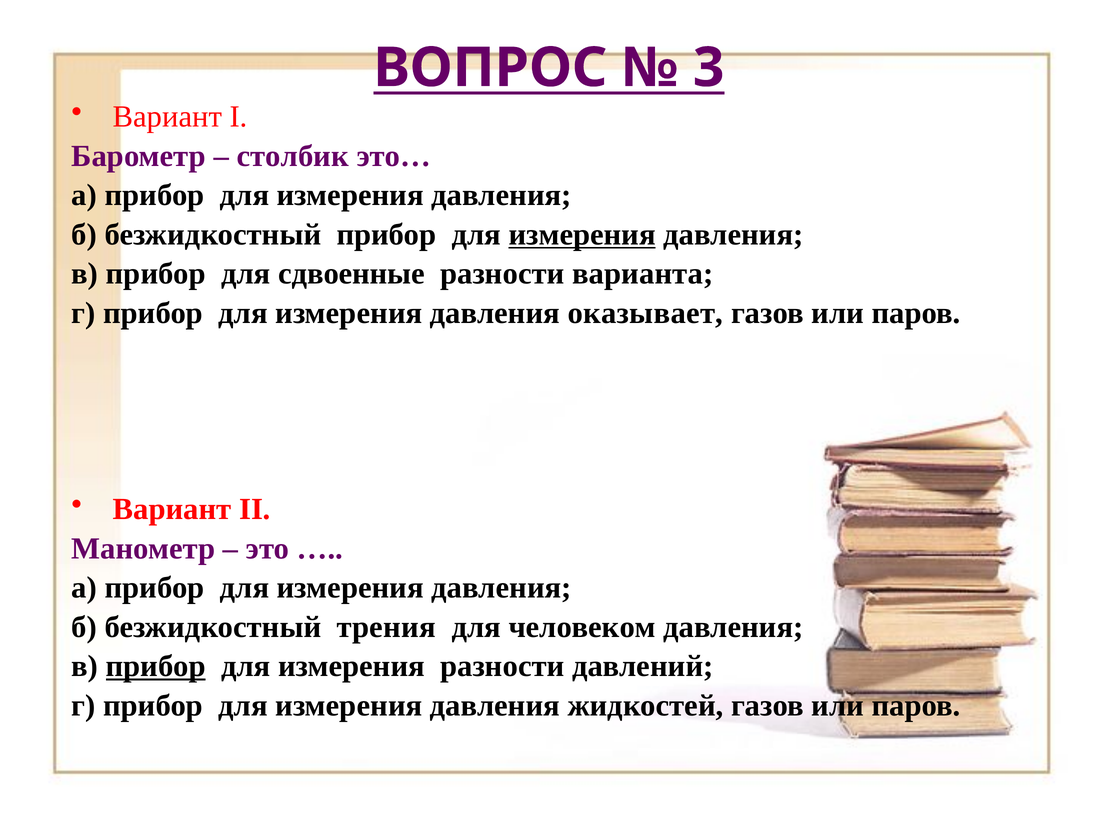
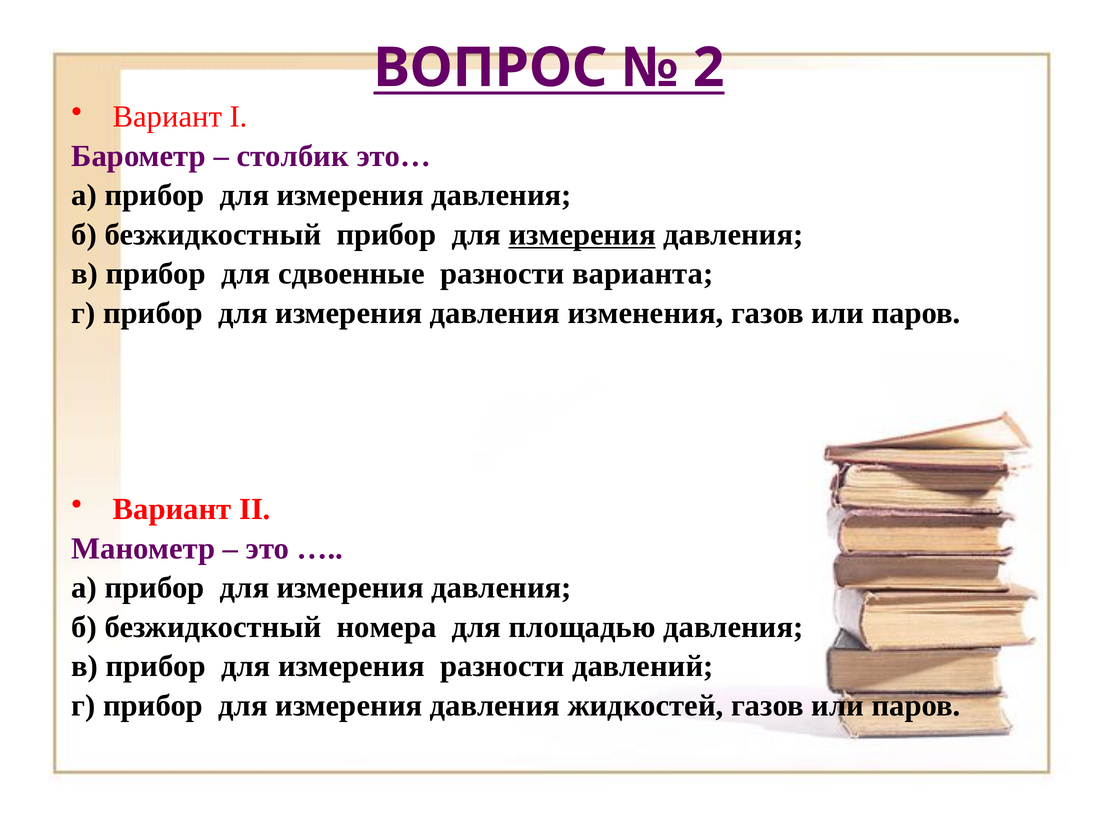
3: 3 -> 2
оказывает: оказывает -> изменения
трения: трения -> номера
человеком: человеком -> площадью
прибор at (156, 666) underline: present -> none
